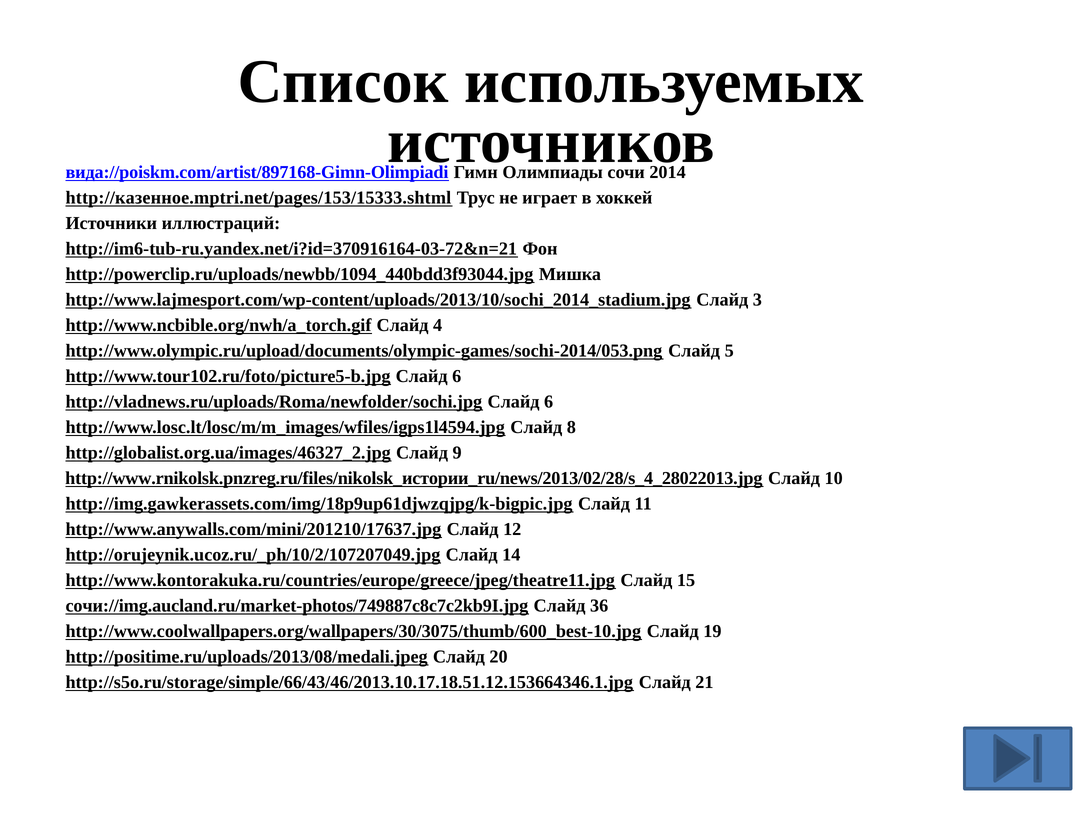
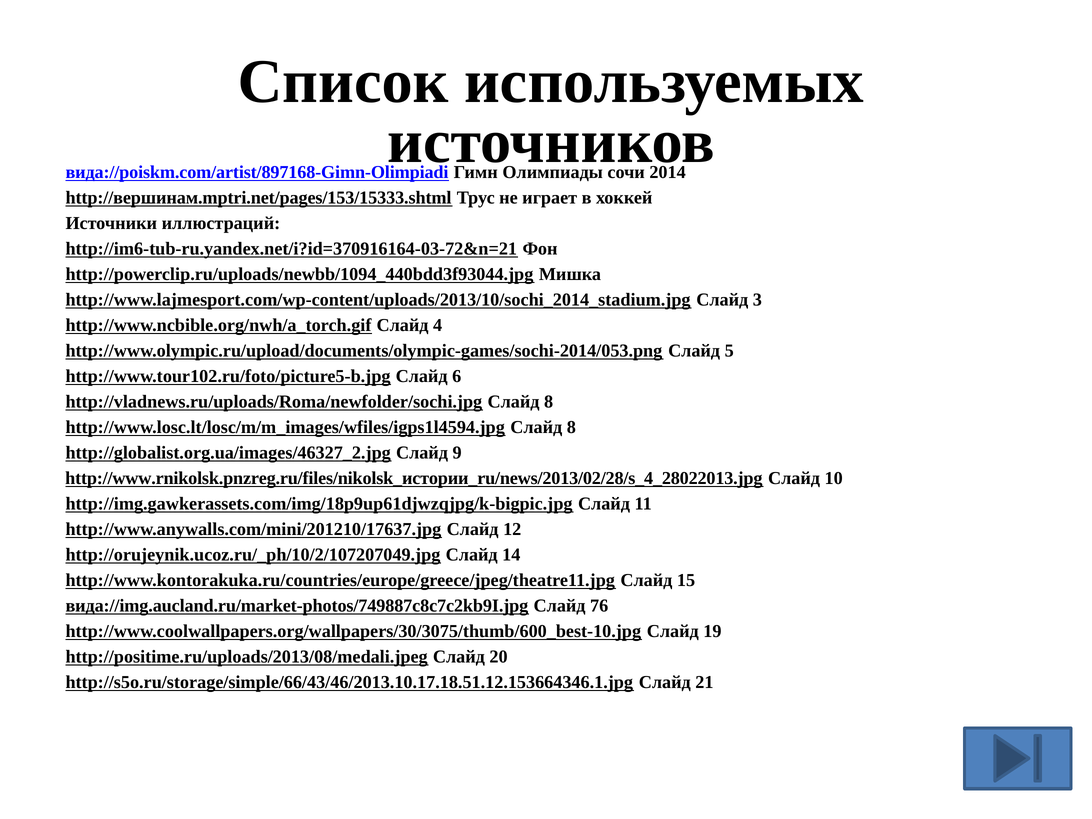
http://казенное.mptri.net/pages/153/15333.shtml: http://казенное.mptri.net/pages/153/15333.shtml -> http://вершинам.mptri.net/pages/153/15333.shtml
http://vladnews.ru/uploads/Roma/newfolder/sochi.jpg Слайд 6: 6 -> 8
сочи://img.aucland.ru/market-photos/749887c8c7c2kb9I.jpg: сочи://img.aucland.ru/market-photos/749887c8c7c2kb9I.jpg -> вида://img.aucland.ru/market-photos/749887c8c7c2kb9I.jpg
36: 36 -> 76
